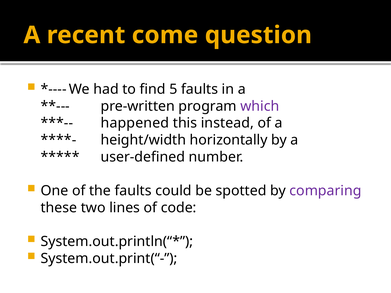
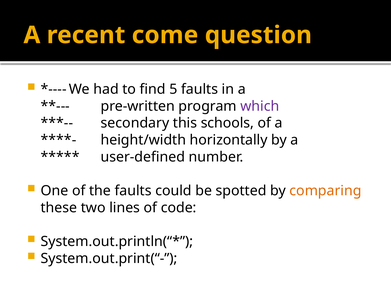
happened: happened -> secondary
instead: instead -> schools
comparing colour: purple -> orange
